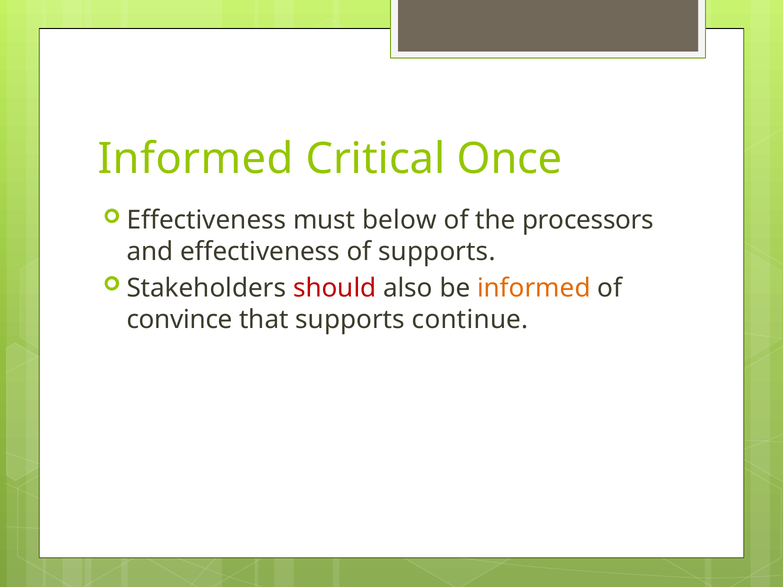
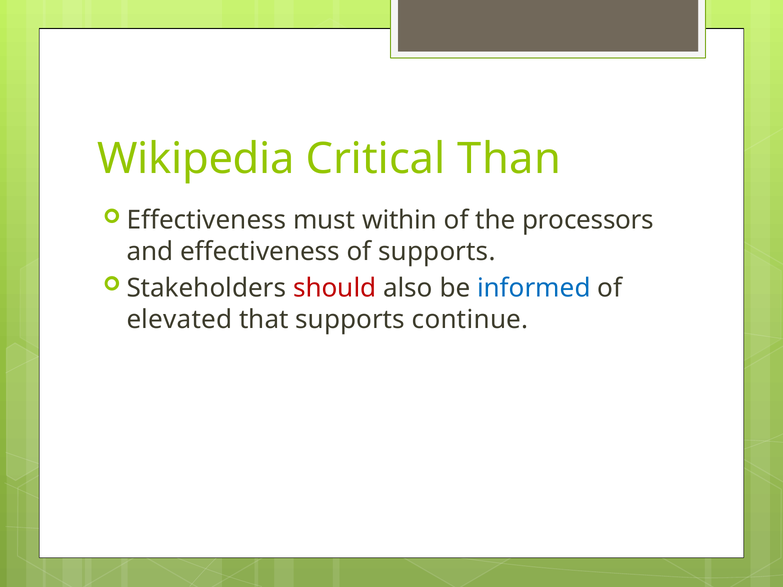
Informed at (196, 159): Informed -> Wikipedia
Once: Once -> Than
below: below -> within
informed at (534, 288) colour: orange -> blue
convince: convince -> elevated
